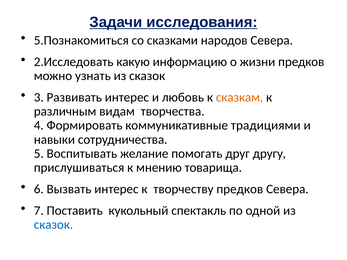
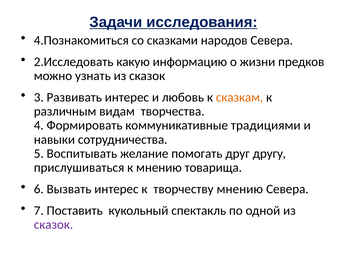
5.Познакомиться: 5.Познакомиться -> 4.Познакомиться
творчеству предков: предков -> мнению
сказок at (53, 225) colour: blue -> purple
